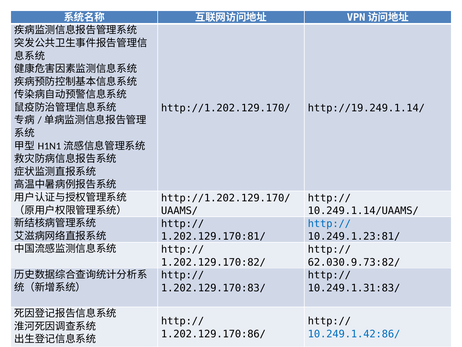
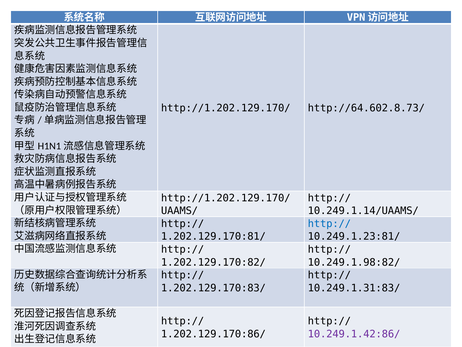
http://19.249.1.14/: http://19.249.1.14/ -> http://64.602.8.73/
62.030.9.73:82/: 62.030.9.73:82/ -> 10.249.1.98:82/
10.249.1.42:86/ colour: blue -> purple
